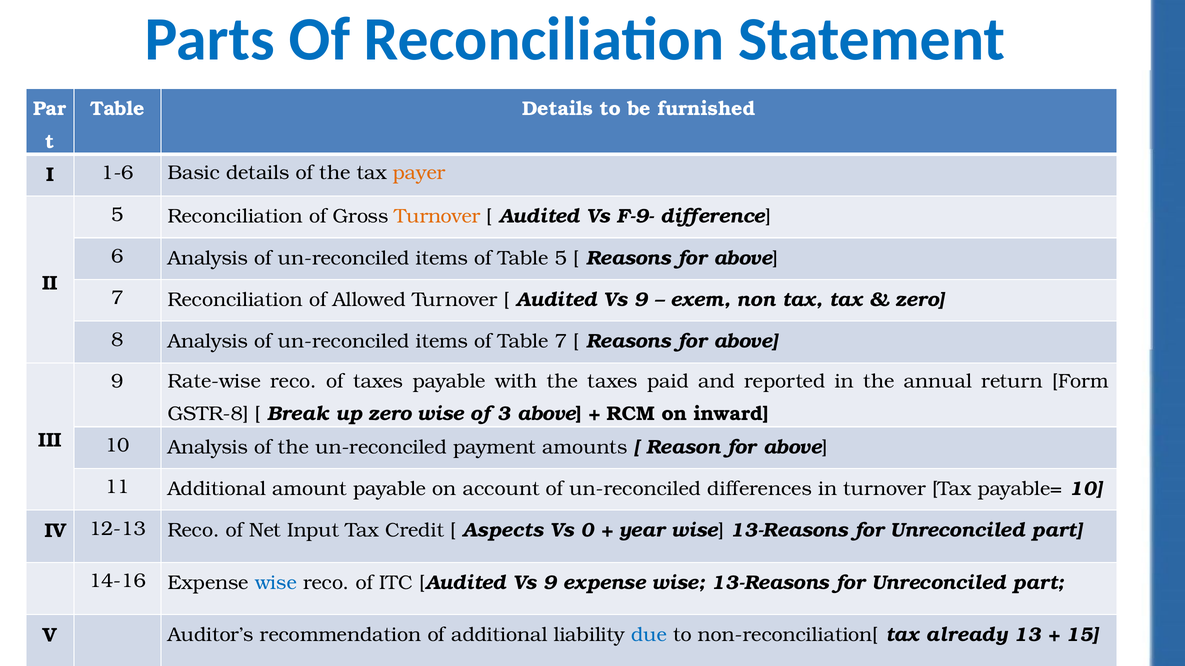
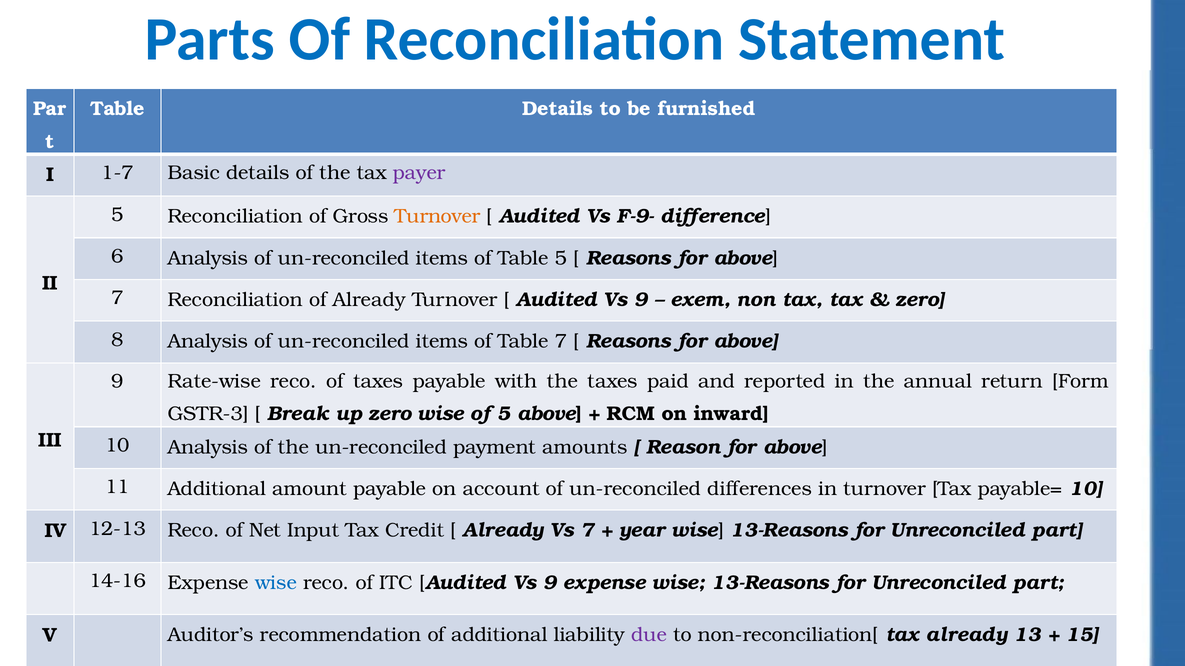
1-6: 1-6 -> 1-7
payer colour: orange -> purple
of Allowed: Allowed -> Already
GSTR-8: GSTR-8 -> GSTR-3
of 3: 3 -> 5
Aspects at (503, 531): Aspects -> Already
Vs 0: 0 -> 7
due colour: blue -> purple
